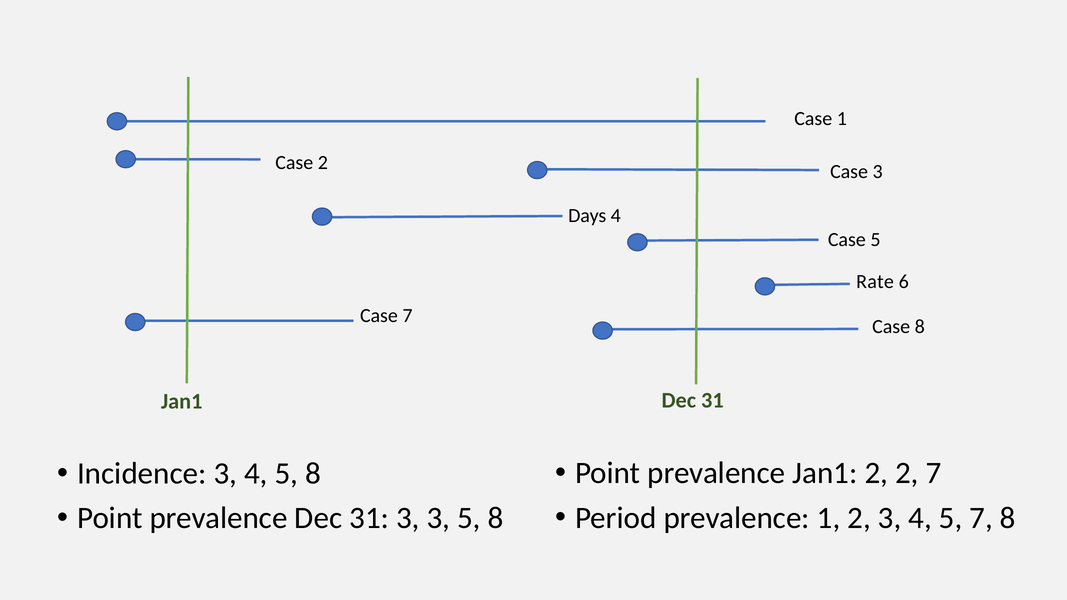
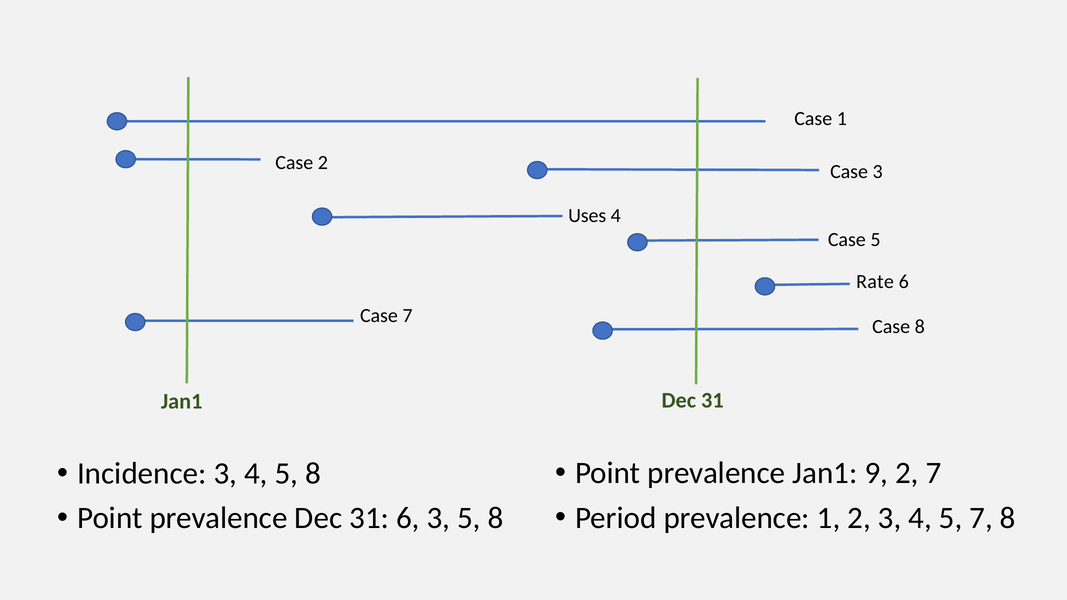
Days: Days -> Uses
Jan1 2: 2 -> 9
31 3: 3 -> 6
